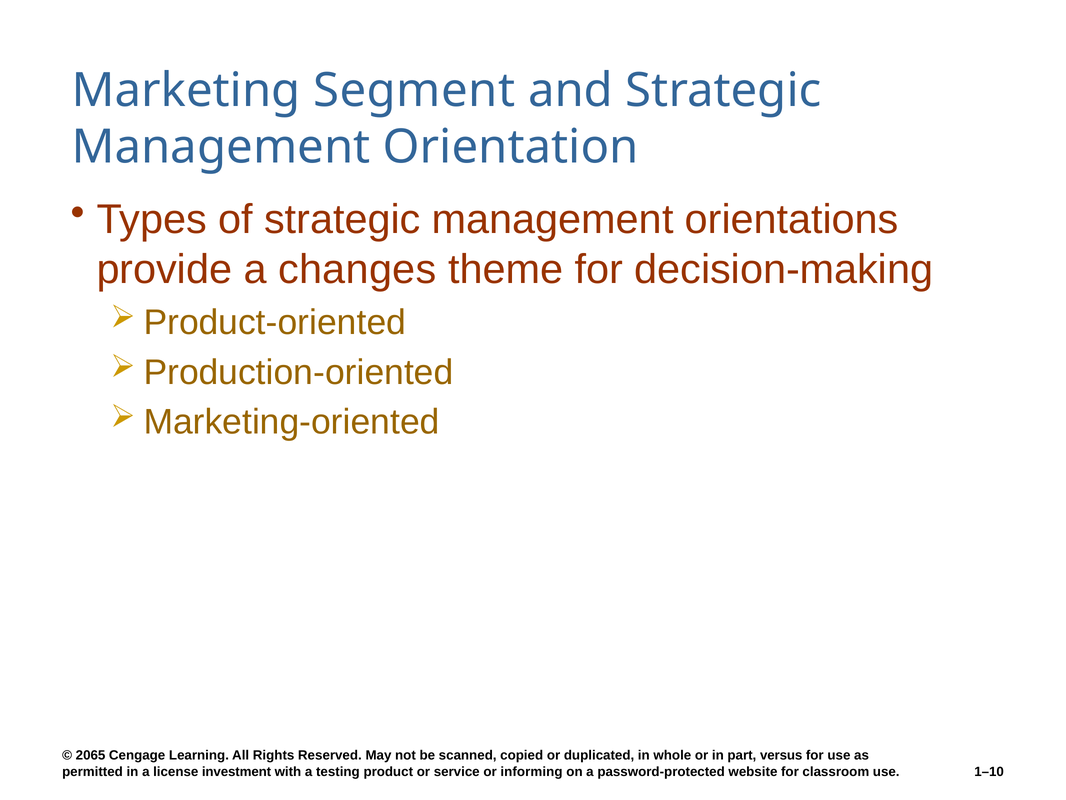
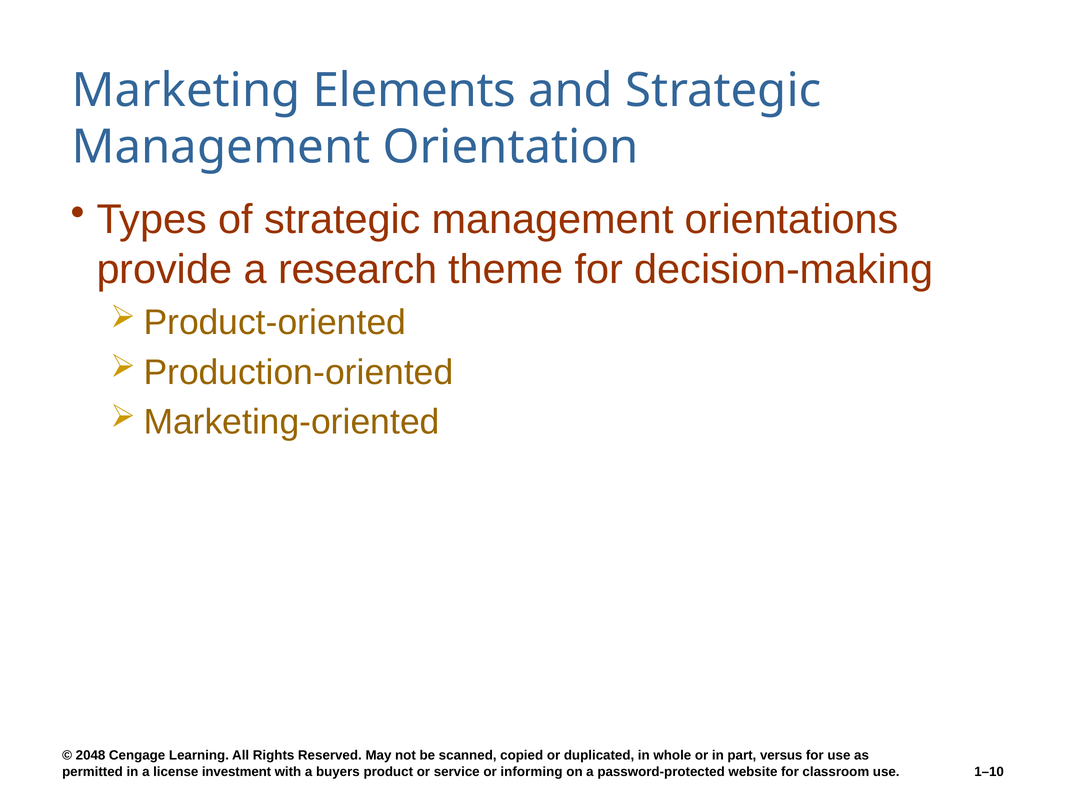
Segment: Segment -> Elements
changes: changes -> research
2065: 2065 -> 2048
testing: testing -> buyers
